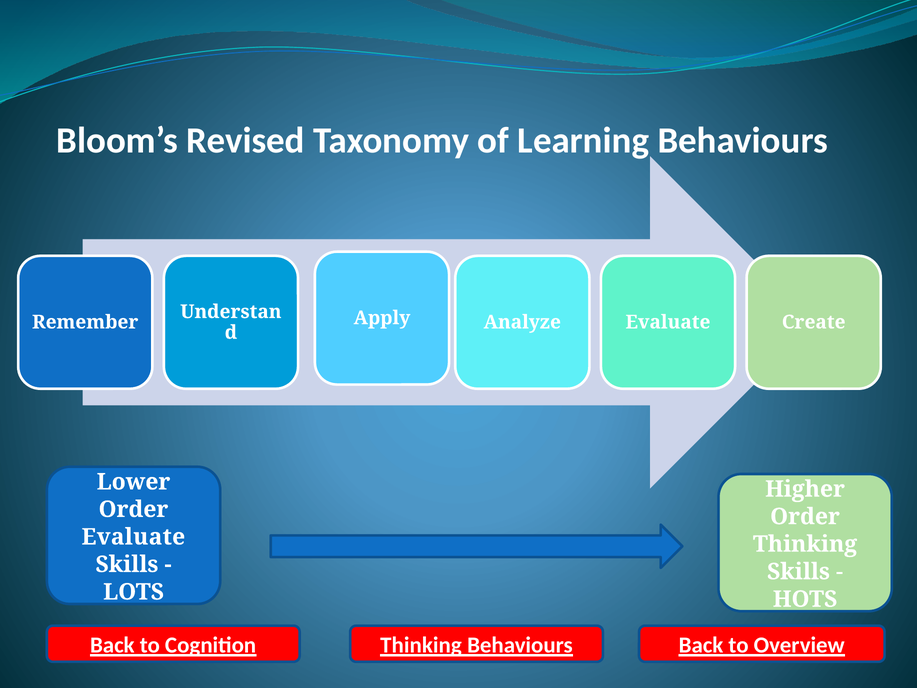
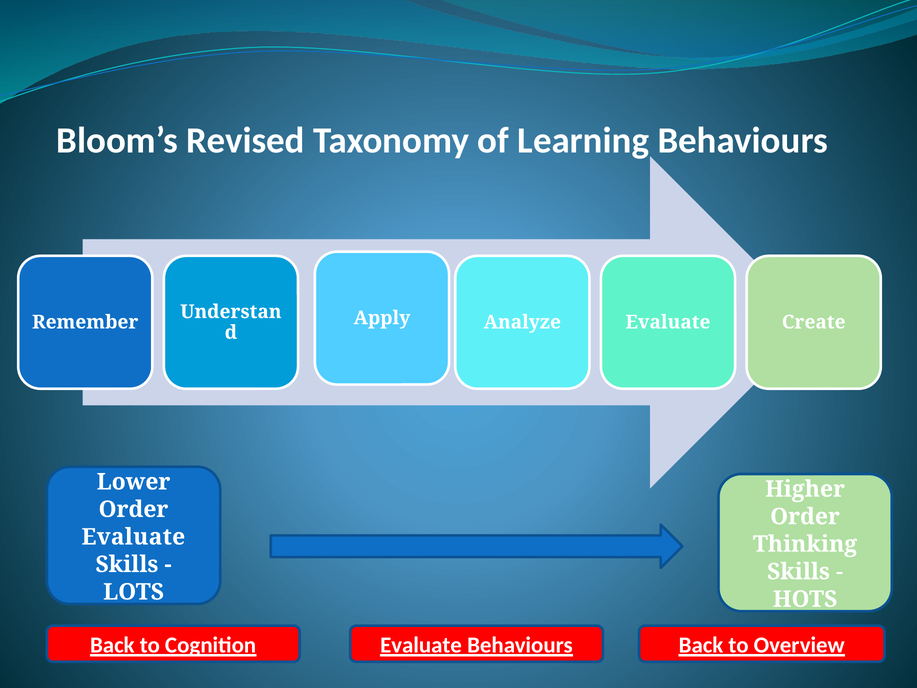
Cognition Thinking: Thinking -> Evaluate
